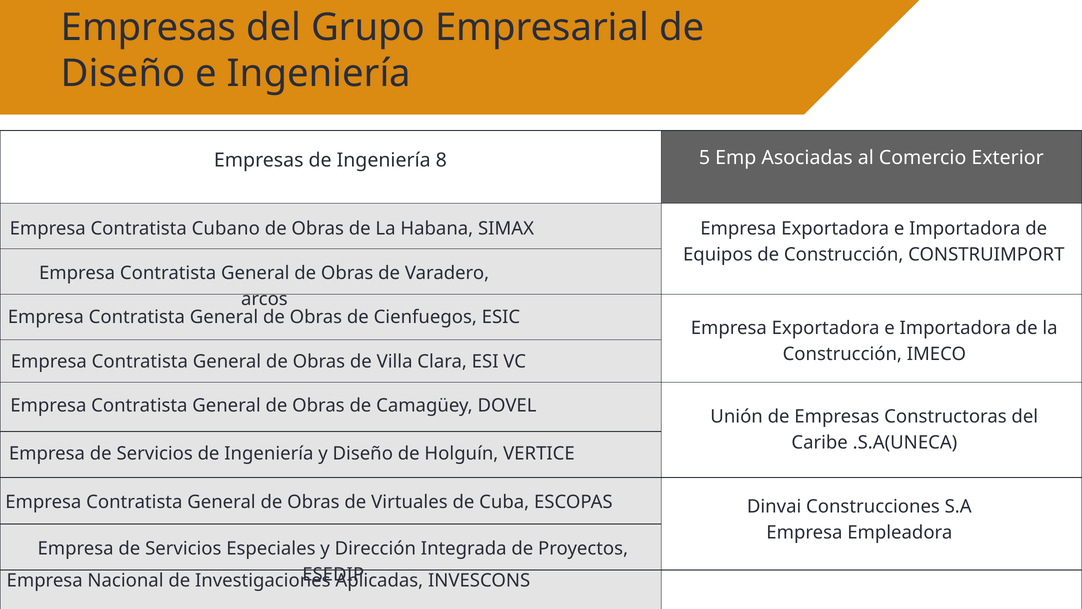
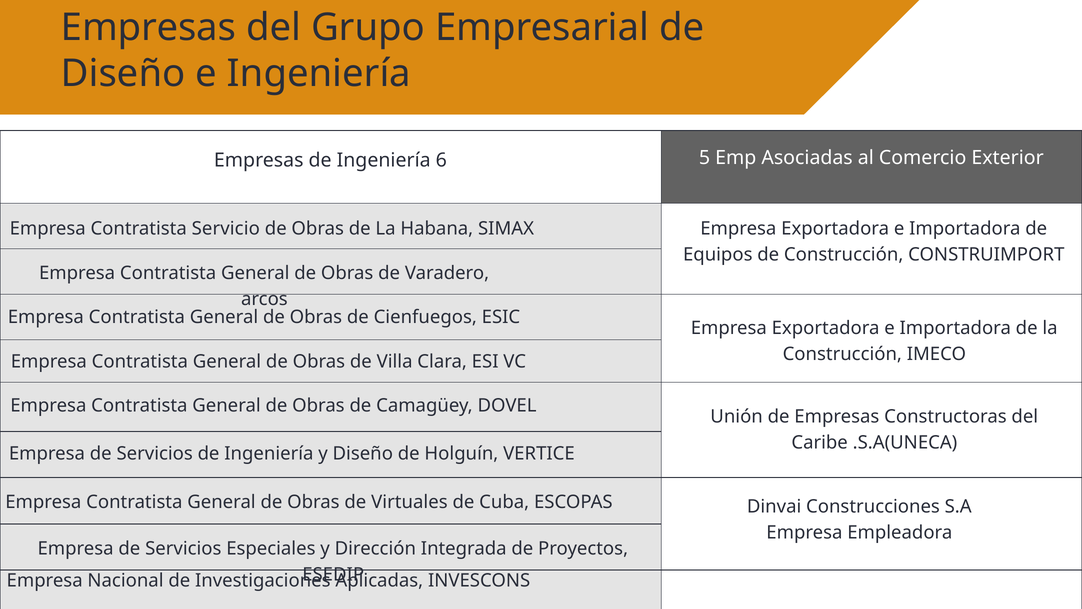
8: 8 -> 6
Cubano: Cubano -> Servicio
